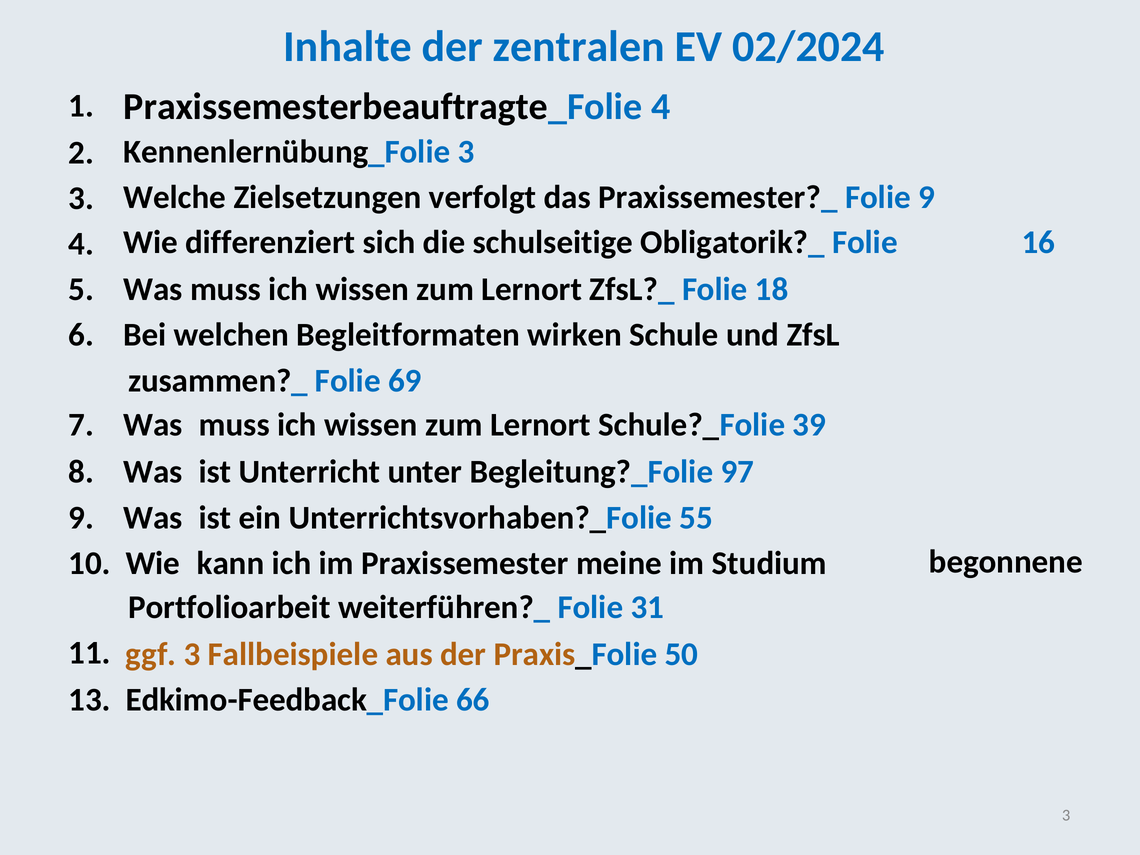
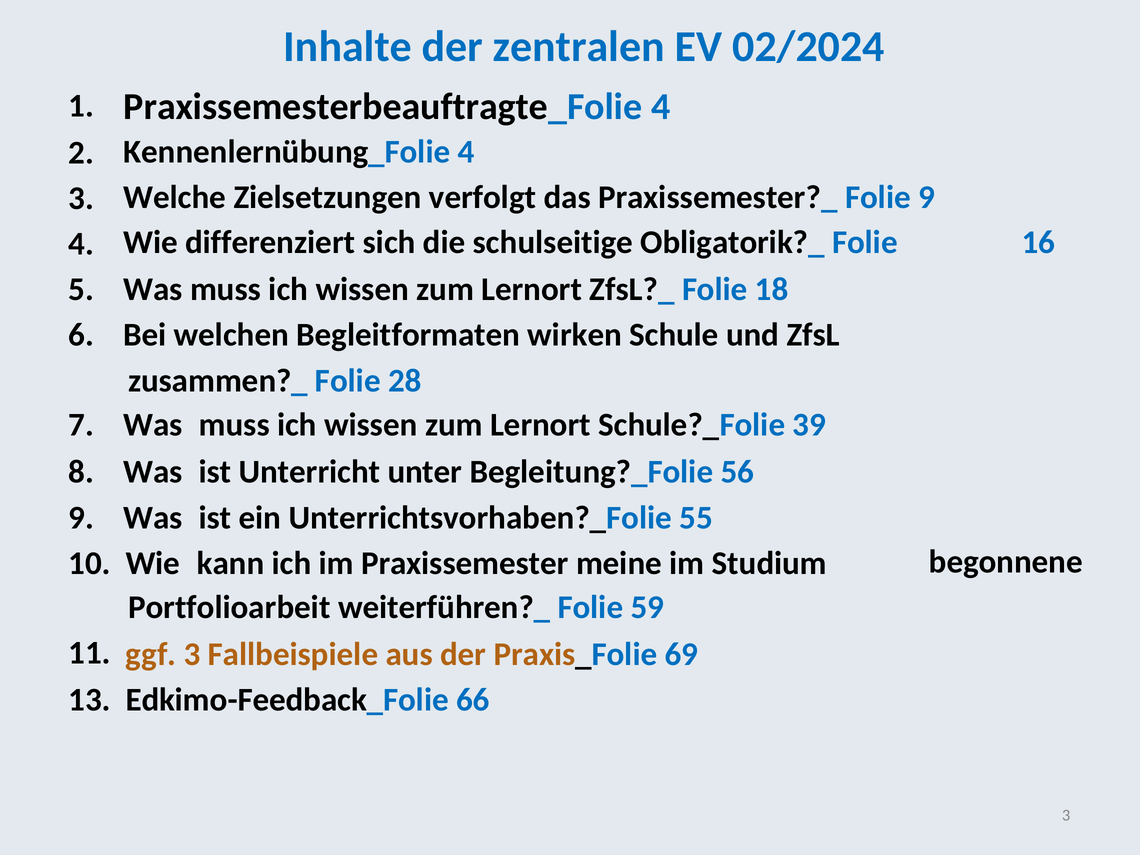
Kennenlernübung_Folie 3: 3 -> 4
69: 69 -> 28
97: 97 -> 56
31: 31 -> 59
50: 50 -> 69
